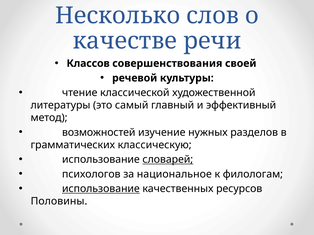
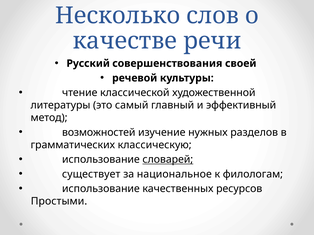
Классов: Классов -> Русский
психологов: психологов -> существует
использование at (101, 189) underline: present -> none
Половины: Половины -> Простыми
